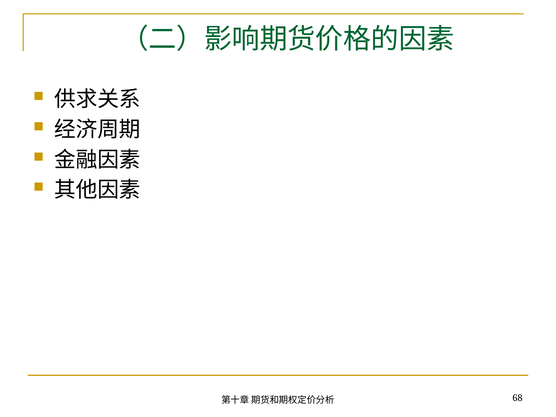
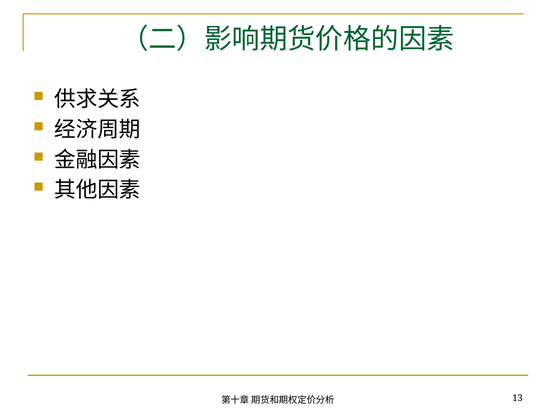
68: 68 -> 13
